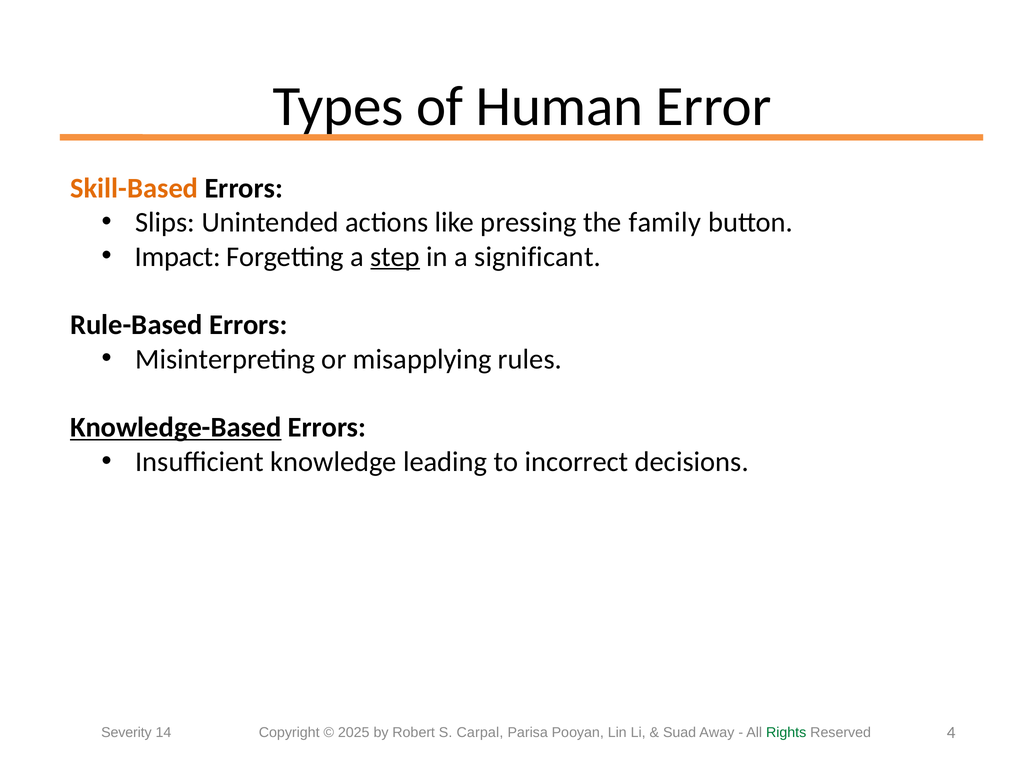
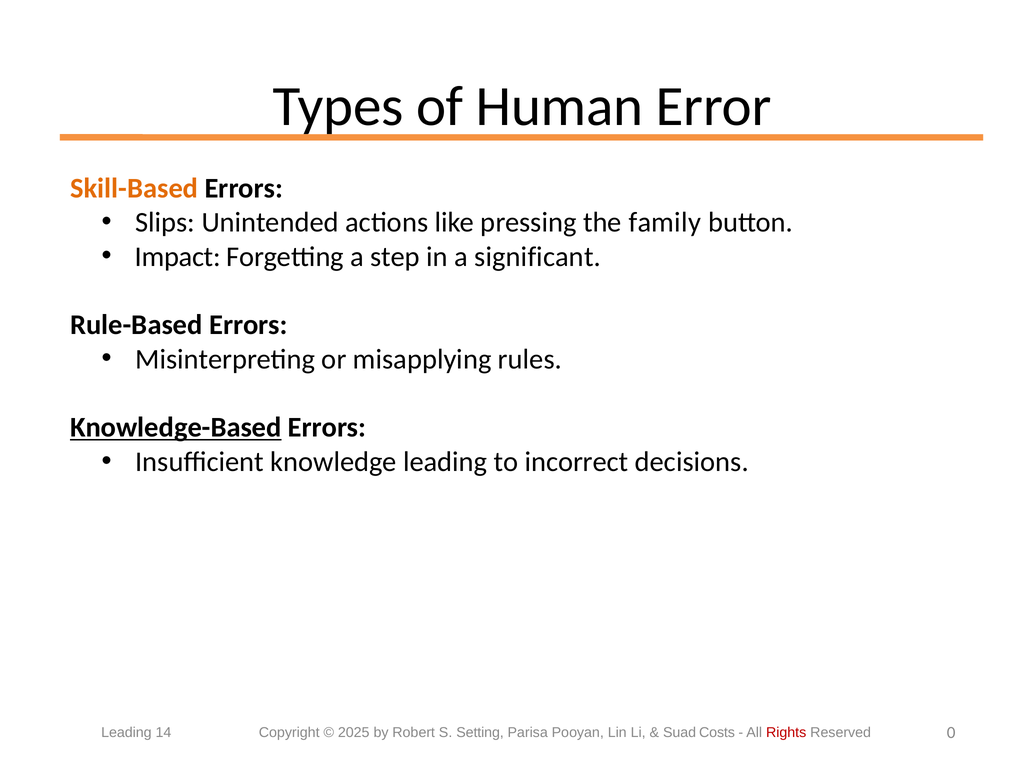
step underline: present -> none
Severity at (126, 733): Severity -> Leading
Carpal: Carpal -> Setting
Away: Away -> Costs
Rights colour: green -> red
4: 4 -> 0
